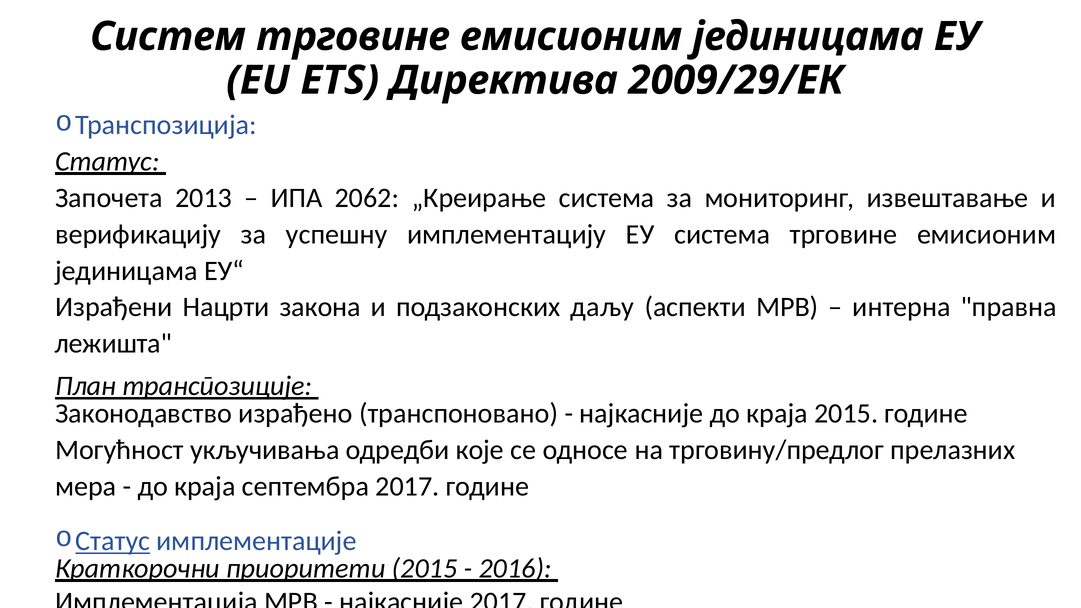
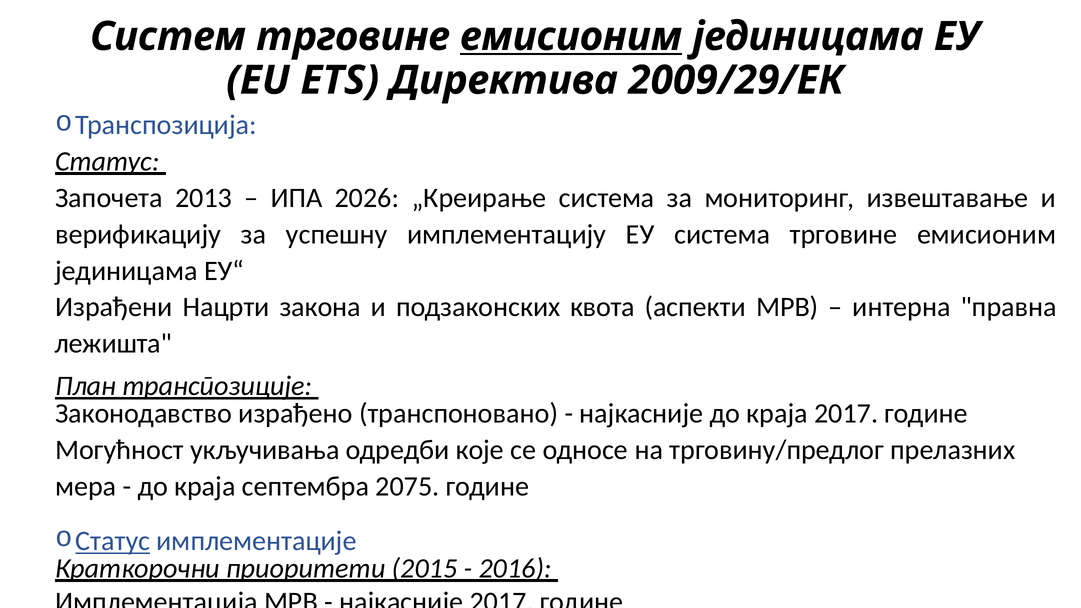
емисионим at (571, 37) underline: none -> present
2062: 2062 -> 2026
даљу: даљу -> квота
краја 2015: 2015 -> 2017
септембра 2017: 2017 -> 2075
